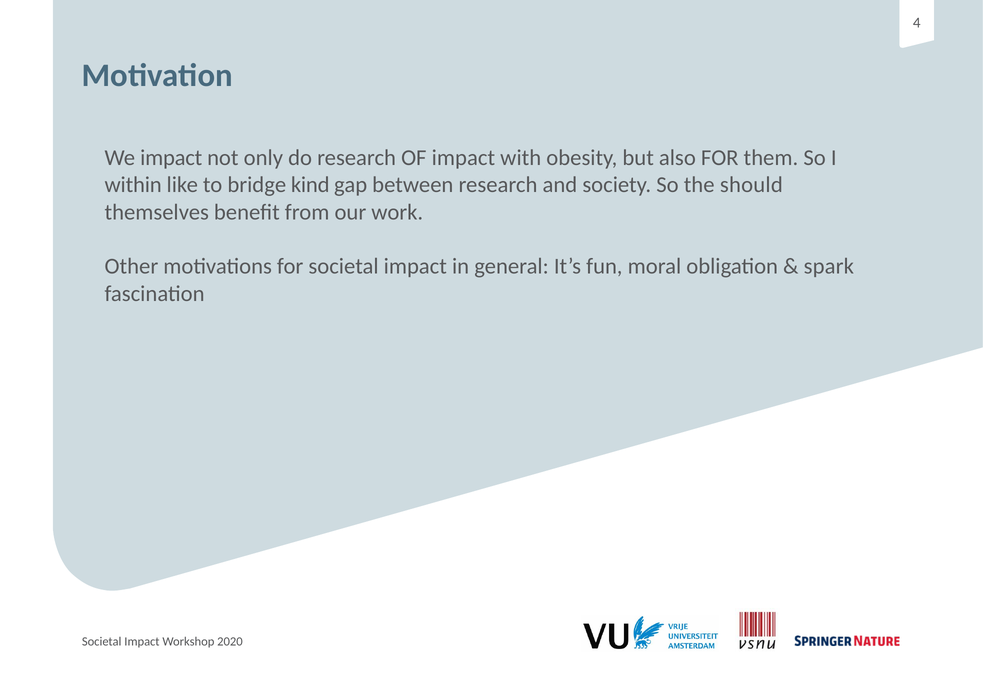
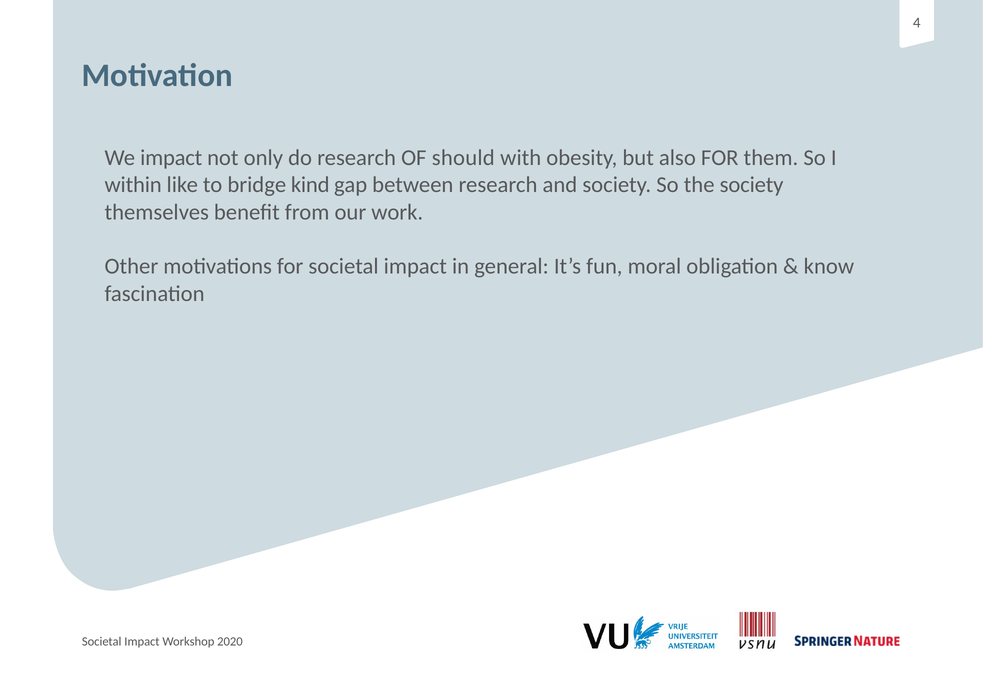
OF impact: impact -> should
the should: should -> society
spark: spark -> know
